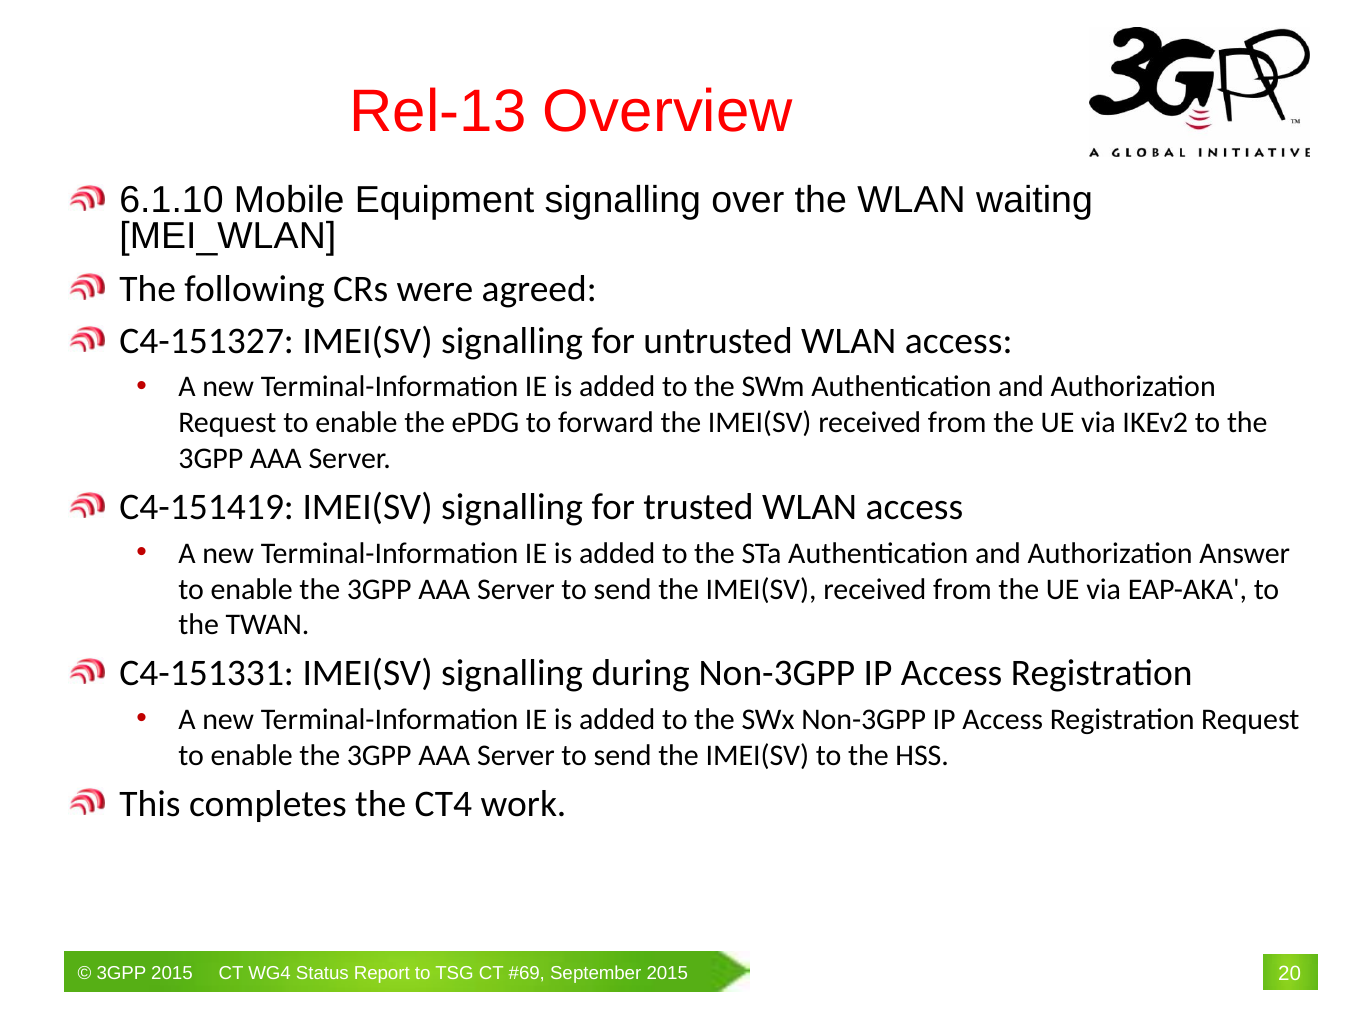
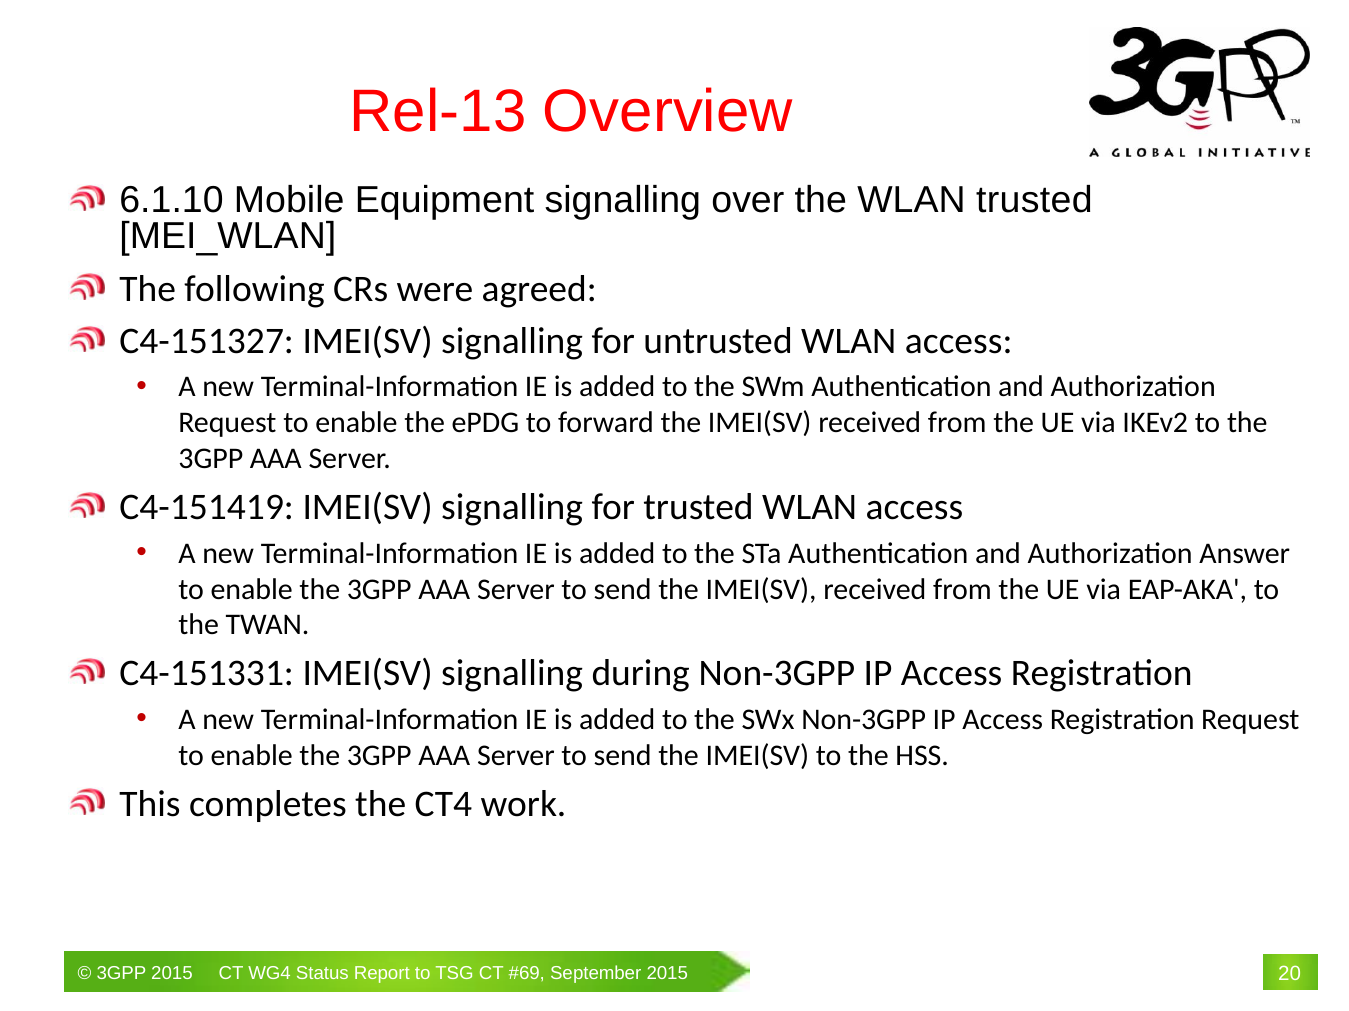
WLAN waiting: waiting -> trusted
